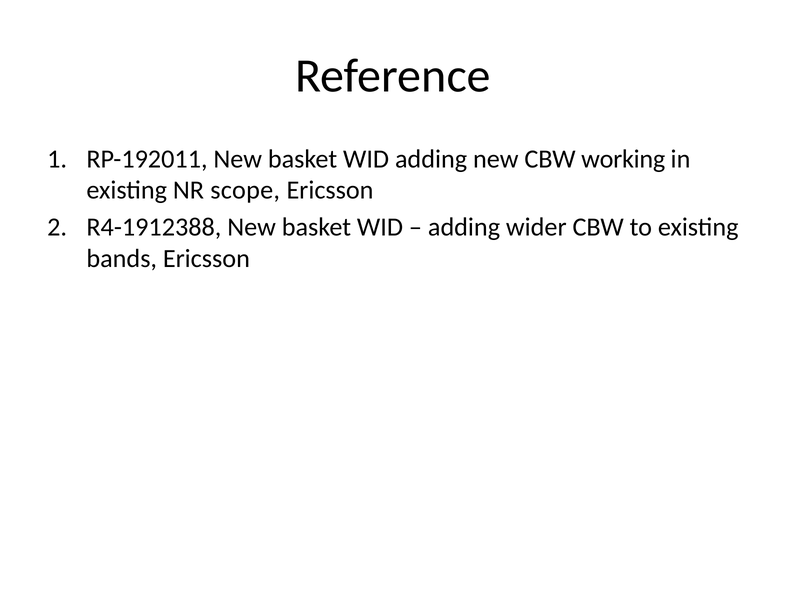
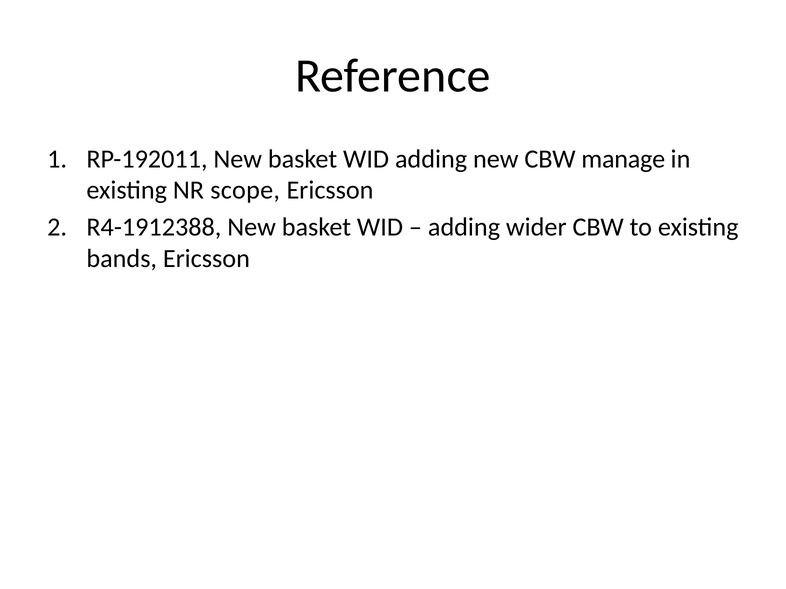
working: working -> manage
